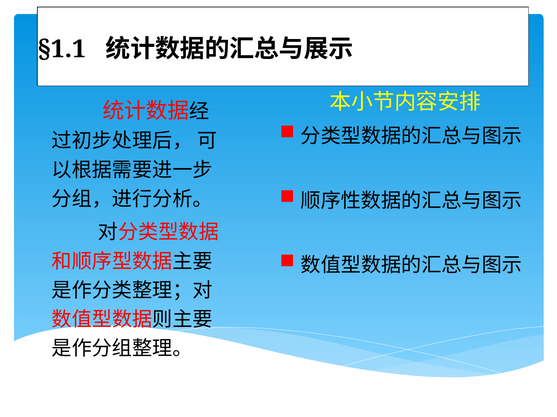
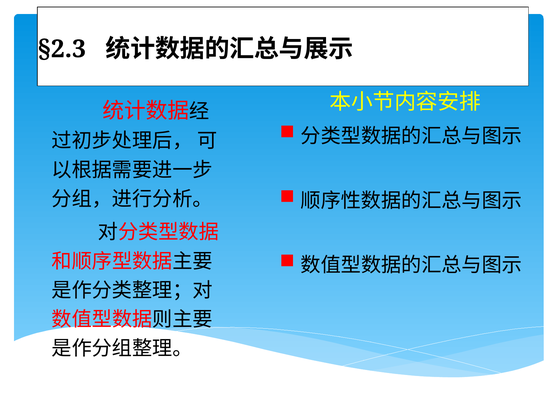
§1.1: §1.1 -> §2.3
